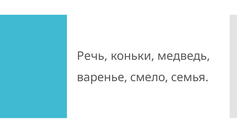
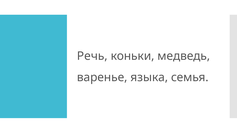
смело: смело -> языка
